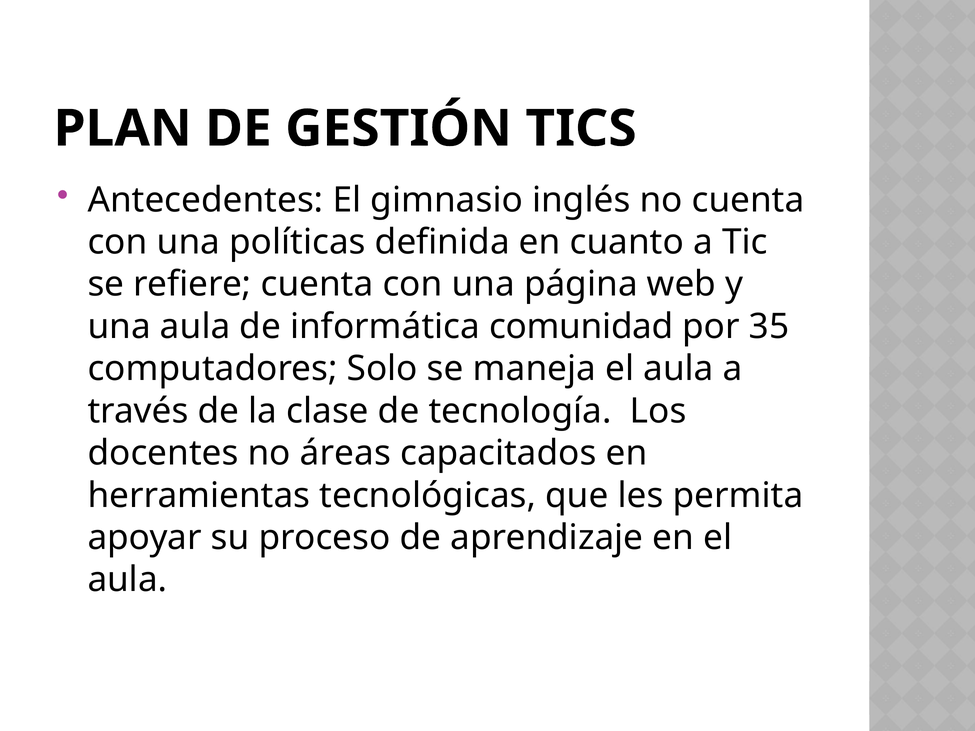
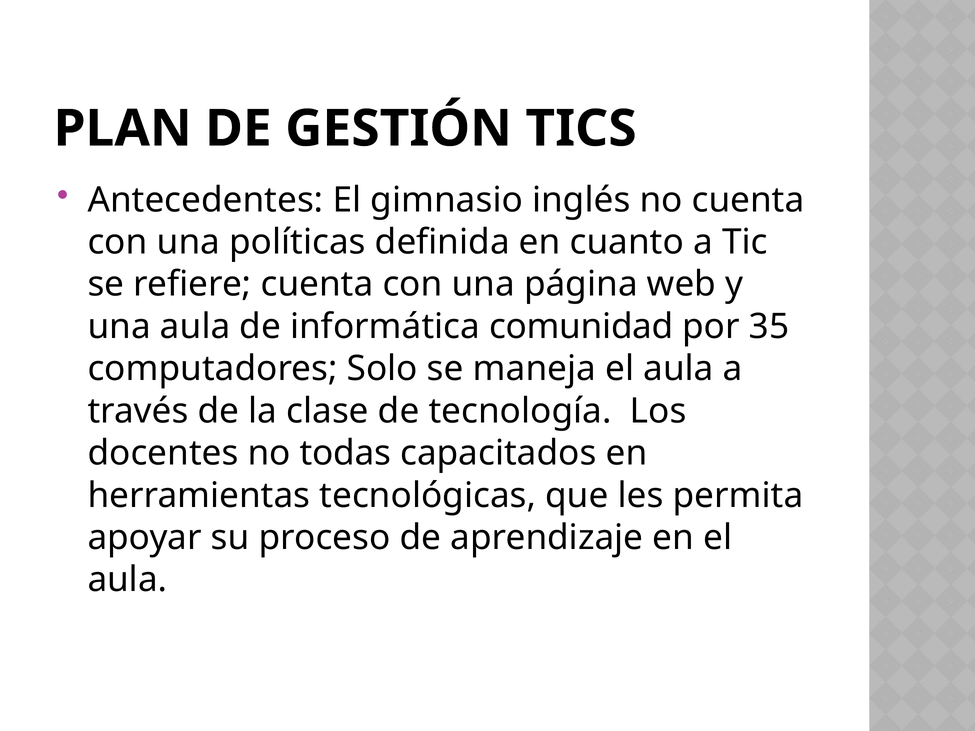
áreas: áreas -> todas
